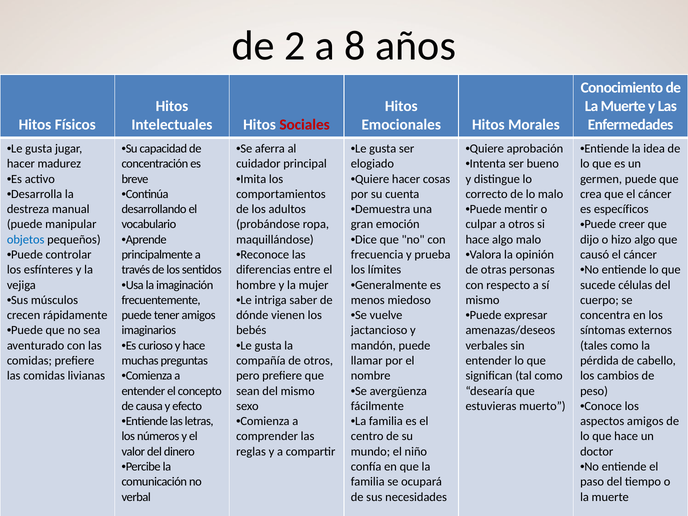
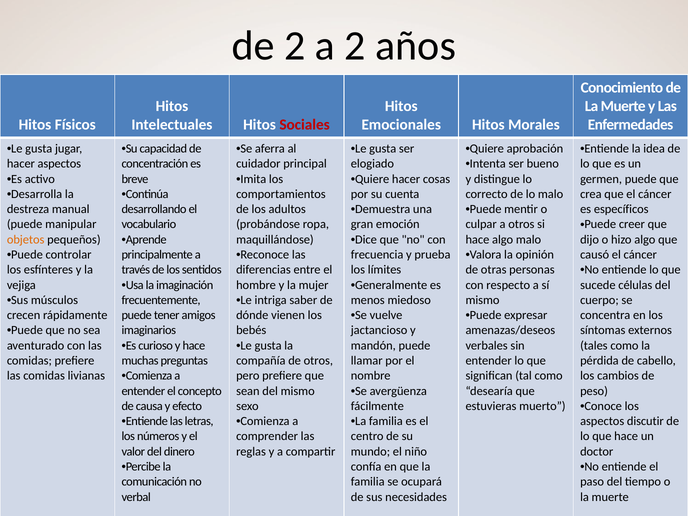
a 8: 8 -> 2
hacer madurez: madurez -> aspectos
objetos colour: blue -> orange
aspectos amigos: amigos -> discutir
